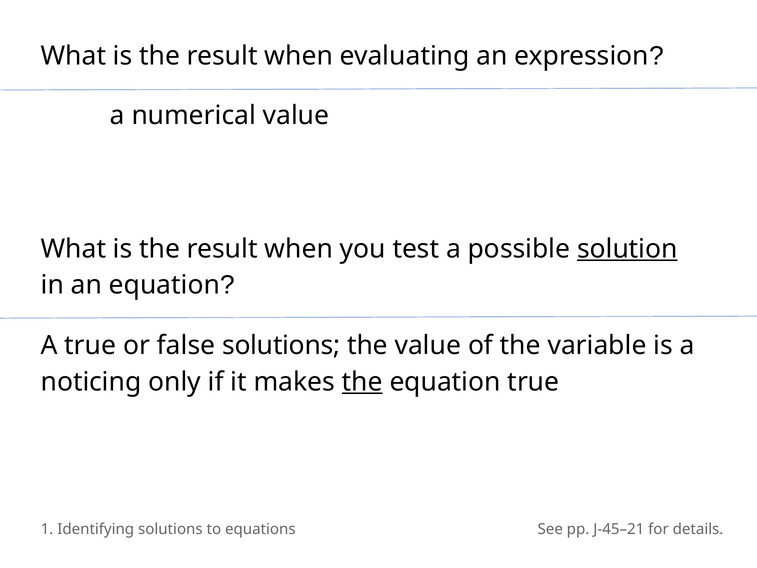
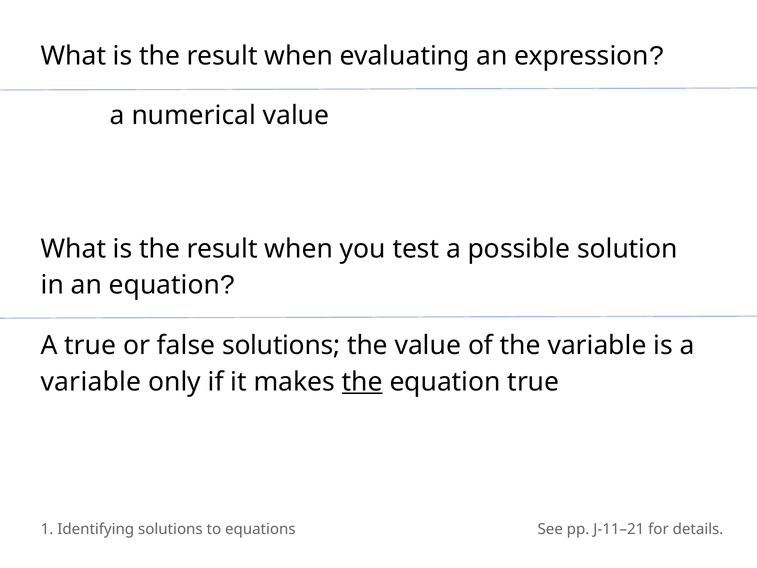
solution underline: present -> none
noticing at (91, 382): noticing -> variable
J-45–21: J-45–21 -> J-11–21
